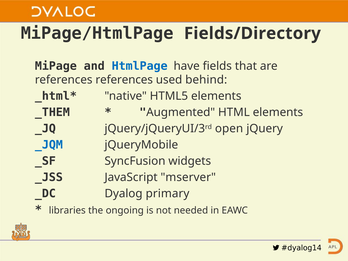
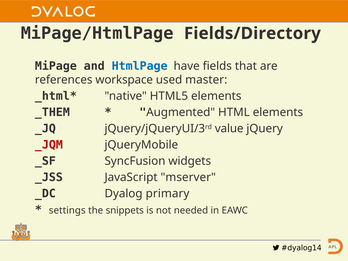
references references: references -> workspace
behind: behind -> master
open: open -> value
_JQM colour: blue -> red
libraries: libraries -> settings
ongoing: ongoing -> snippets
